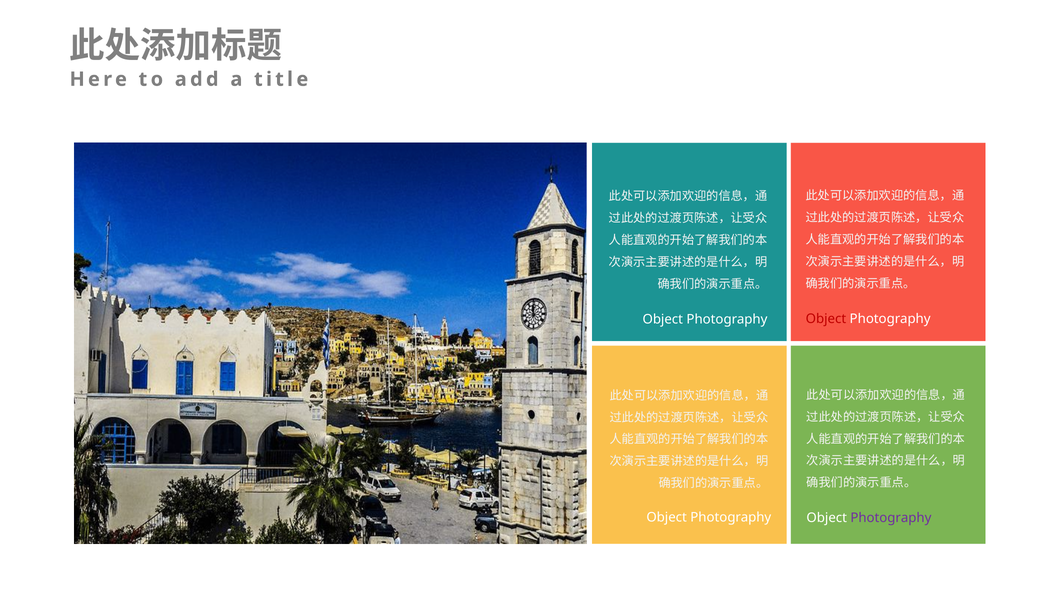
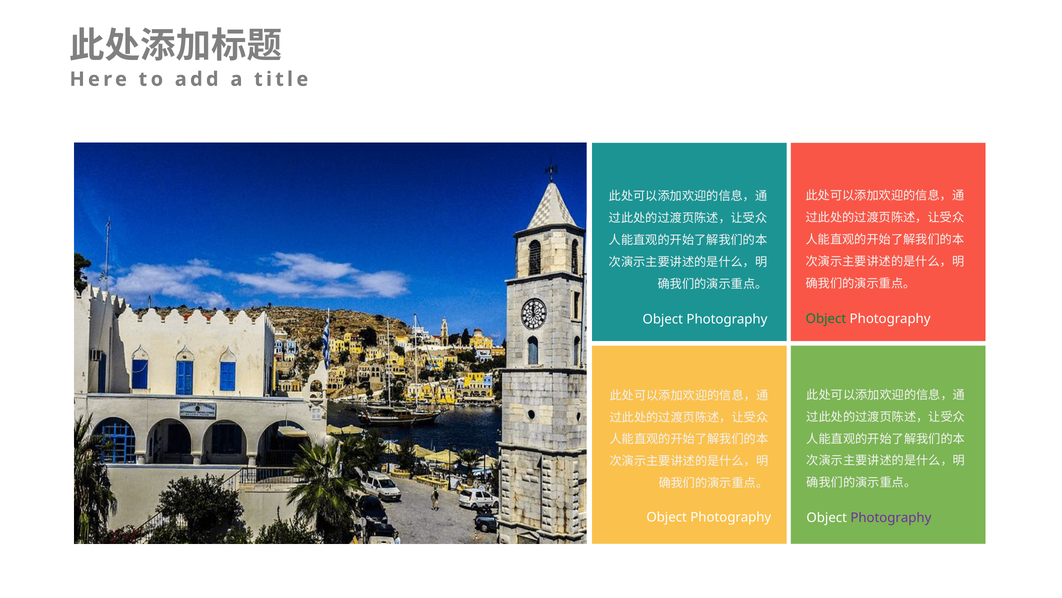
Object at (826, 318) colour: red -> green
